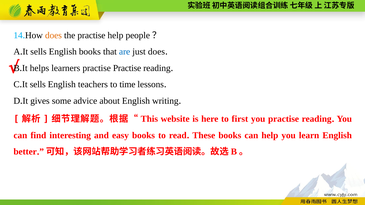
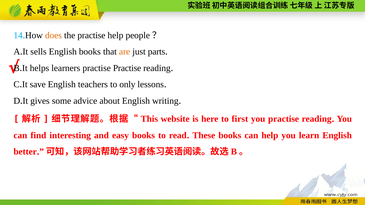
are colour: blue -> orange
just does: does -> parts
sells at (38, 85): sells -> save
time: time -> only
